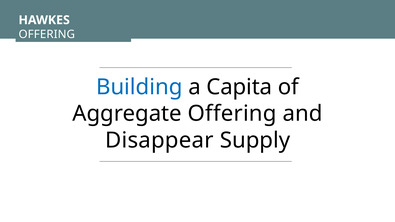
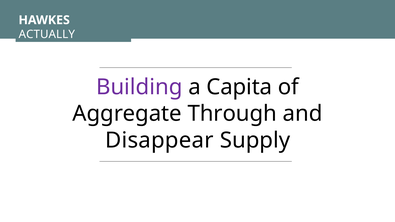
OFFERING at (47, 34): OFFERING -> ACTUALLY
Building colour: blue -> purple
Aggregate Offering: Offering -> Through
